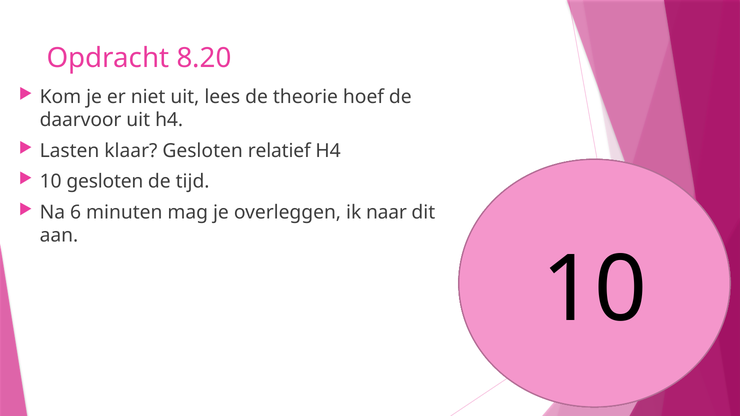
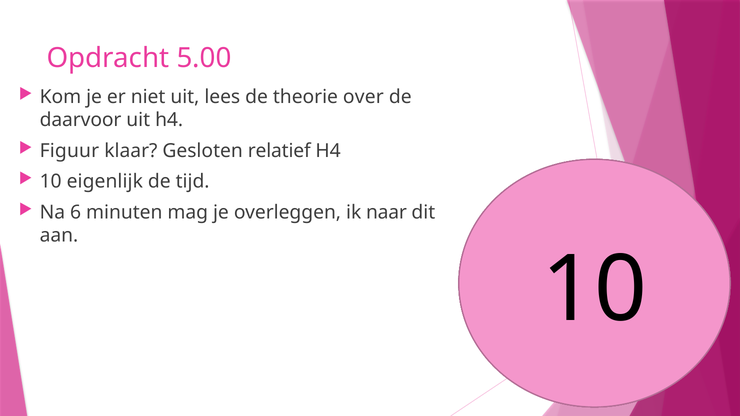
8.20: 8.20 -> 5.00
hoef: hoef -> over
Lasten: Lasten -> Figuur
10 gesloten: gesloten -> eigenlijk
